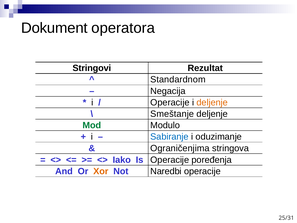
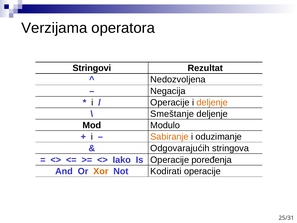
Dokument: Dokument -> Verzijama
Standardnom: Standardnom -> Nedozvoljena
Mod colour: green -> black
Sabiranje colour: blue -> orange
Ograničenjima: Ograničenjima -> Odgovarajućih
Naredbi: Naredbi -> Kodirati
